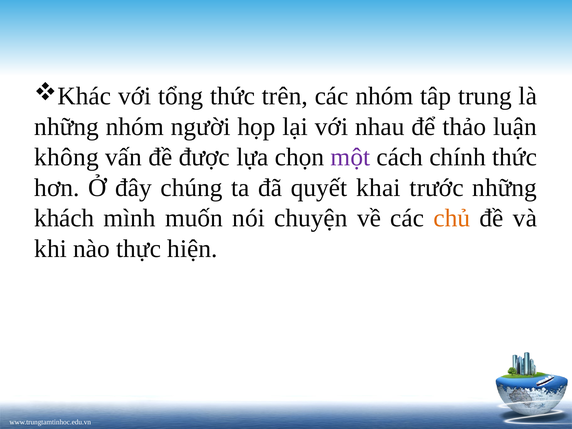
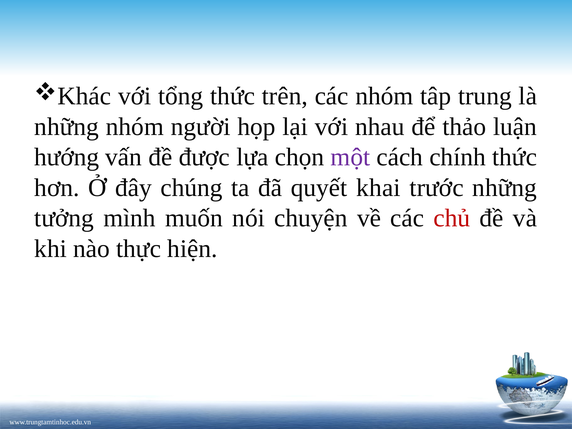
không: không -> hướng
khách: khách -> tưởng
chủ colour: orange -> red
